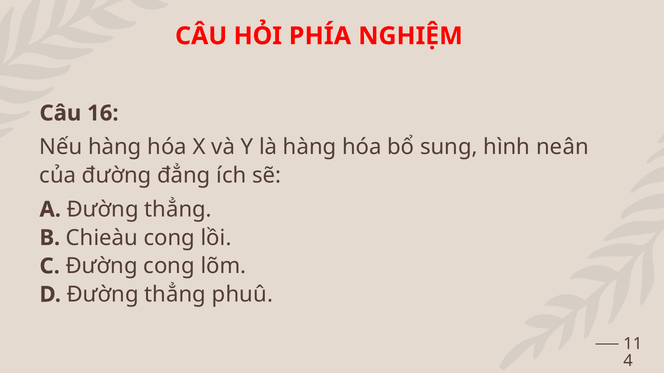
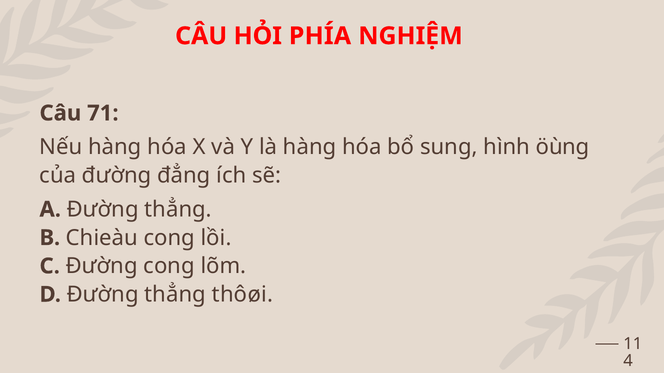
16: 16 -> 71
neân: neân -> öùng
phuû: phuû -> thôøi
